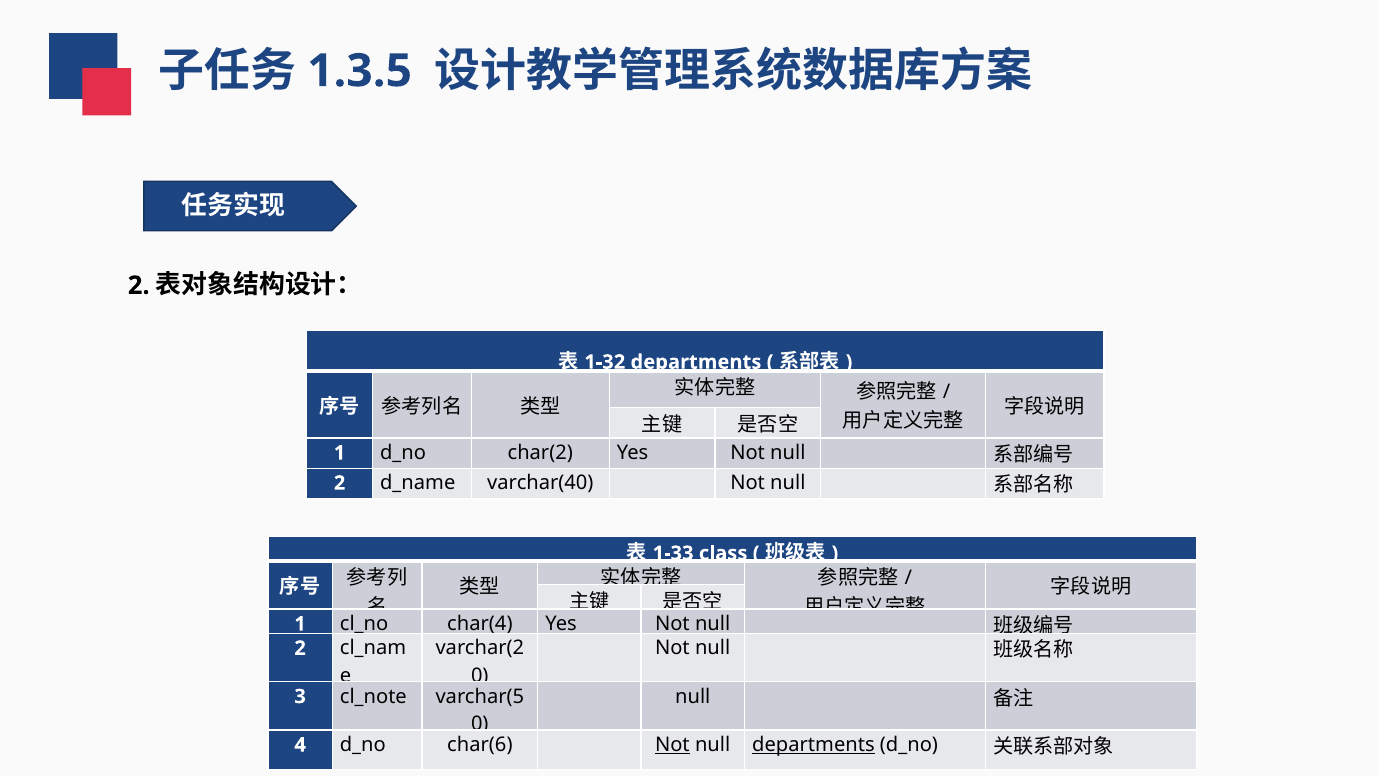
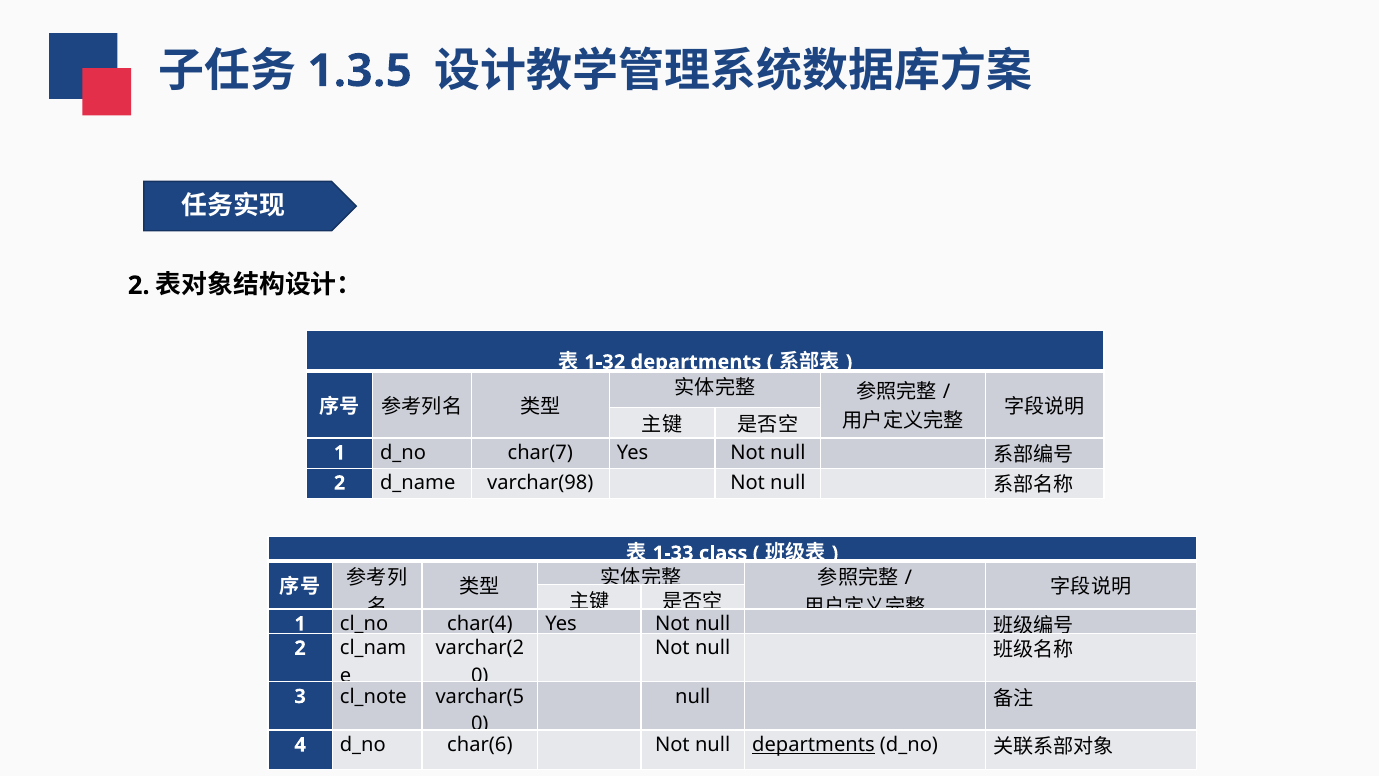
char(2: char(2 -> char(7
varchar(40: varchar(40 -> varchar(98
Not at (672, 745) underline: present -> none
